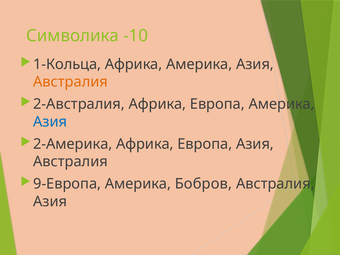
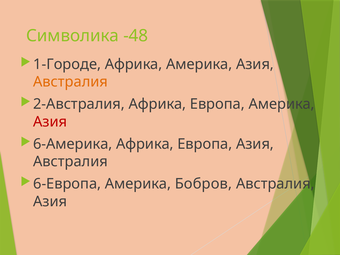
-10: -10 -> -48
1-Кольца: 1-Кольца -> 1-Городе
Азия at (50, 122) colour: blue -> red
2-Америка: 2-Америка -> 6-Америка
9-Европа: 9-Европа -> 6-Европа
